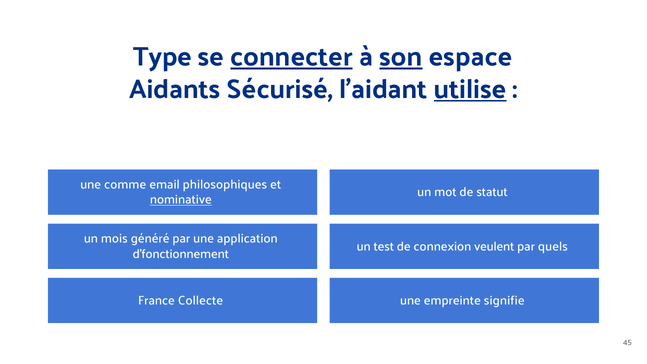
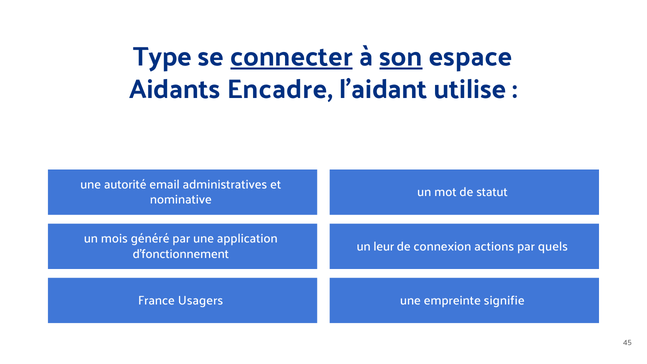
Sécurisé: Sécurisé -> Encadre
utilise underline: present -> none
comme: comme -> autorité
philosophiques: philosophiques -> administratives
nominative underline: present -> none
test: test -> leur
veulent: veulent -> actions
Collecte: Collecte -> Usagers
